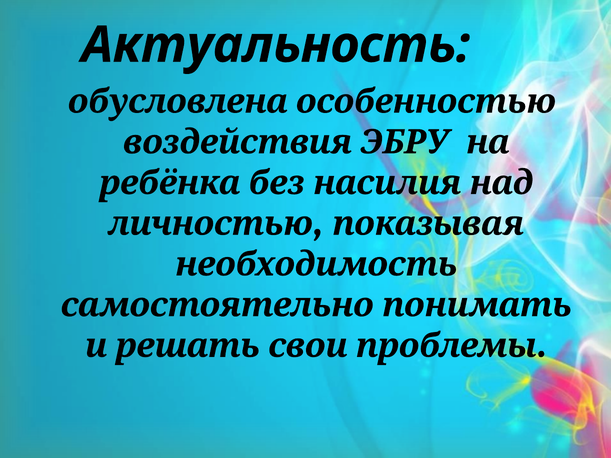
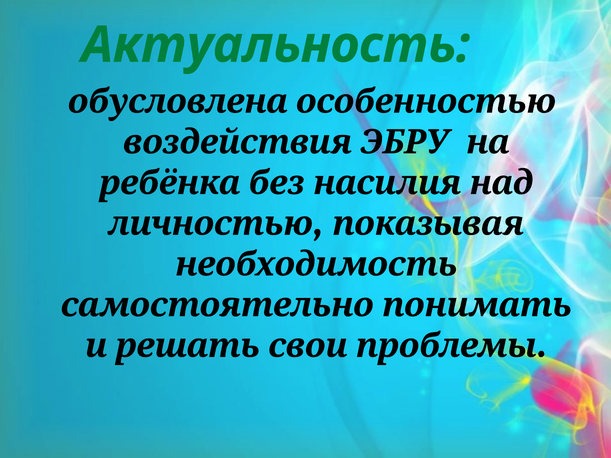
Актуальность colour: black -> green
